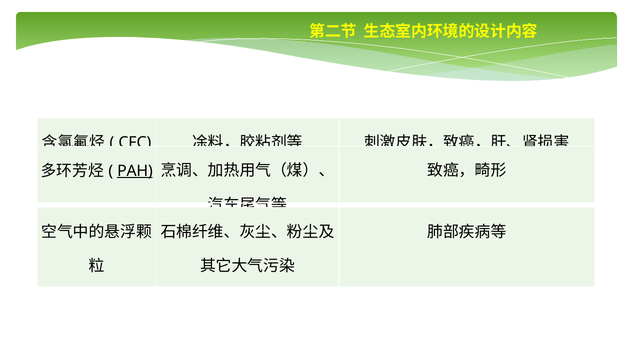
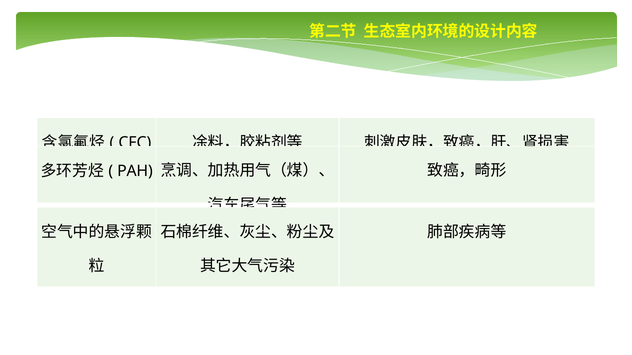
PAH underline: present -> none
